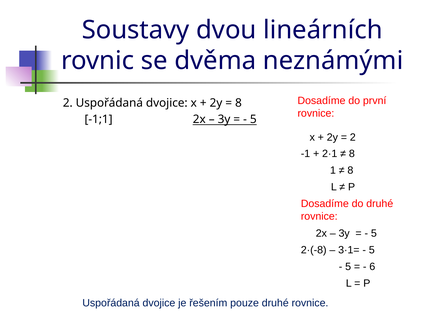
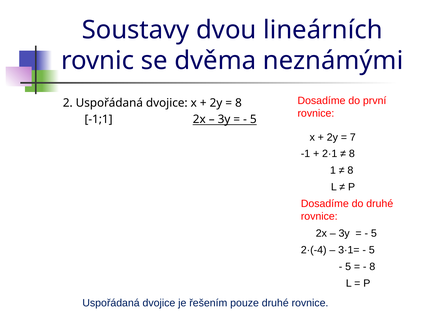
2 at (353, 137): 2 -> 7
2·(-8: 2·(-8 -> 2·(-4
6 at (372, 266): 6 -> 8
